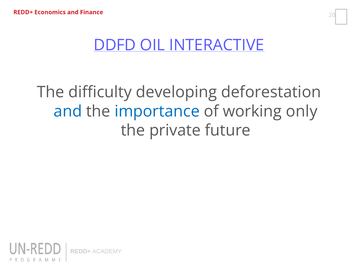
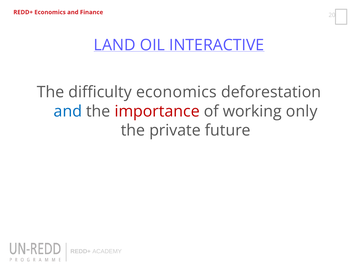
DDFD: DDFD -> LAND
difficulty developing: developing -> economics
importance colour: blue -> red
